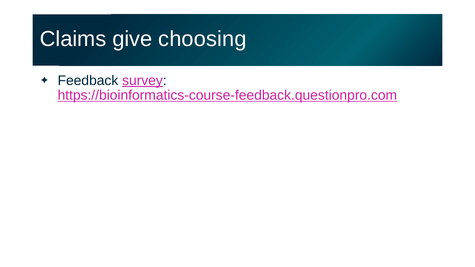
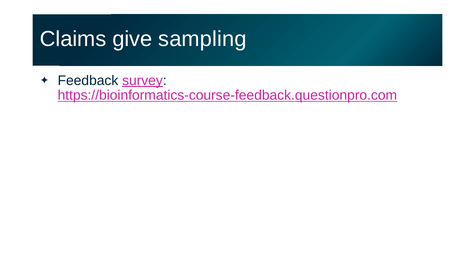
choosing: choosing -> sampling
